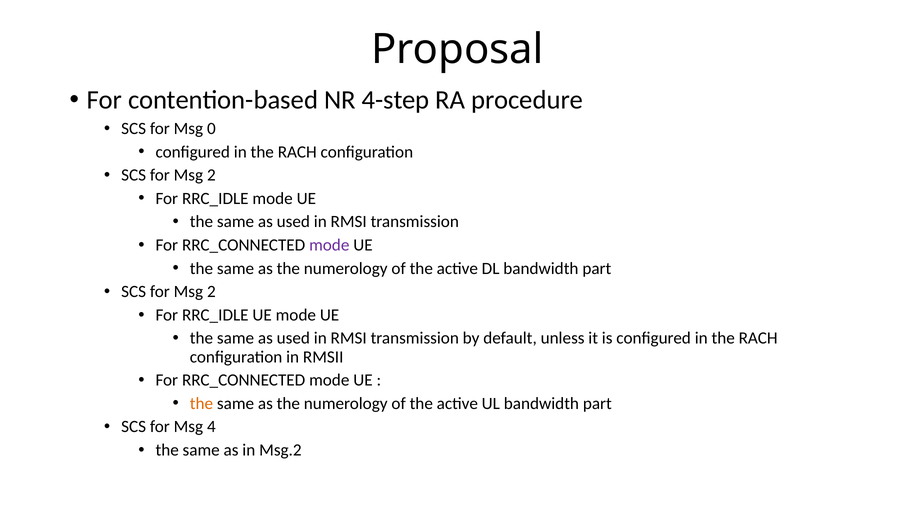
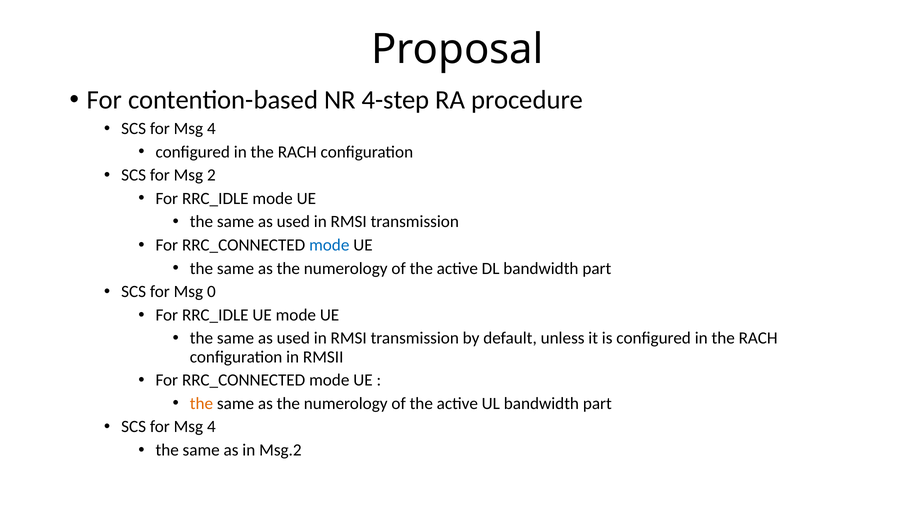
0 at (211, 128): 0 -> 4
mode at (329, 245) colour: purple -> blue
2 at (211, 292): 2 -> 0
